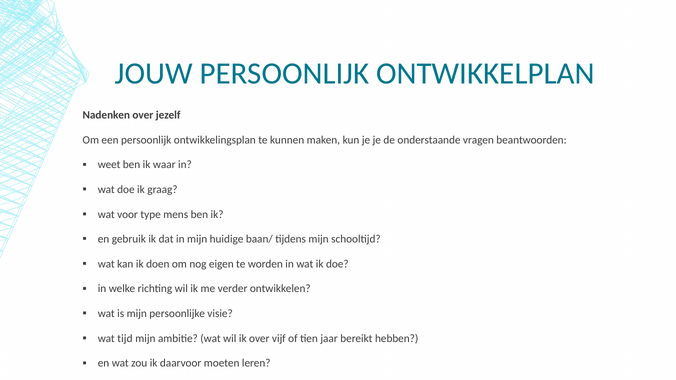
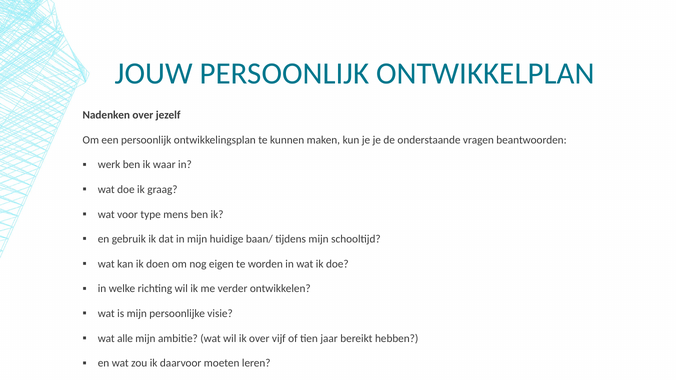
weet: weet -> werk
tijd: tijd -> alle
